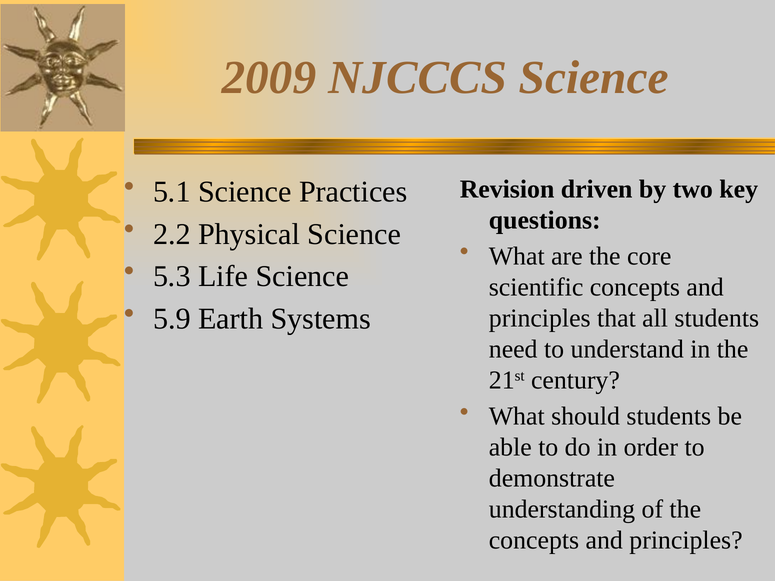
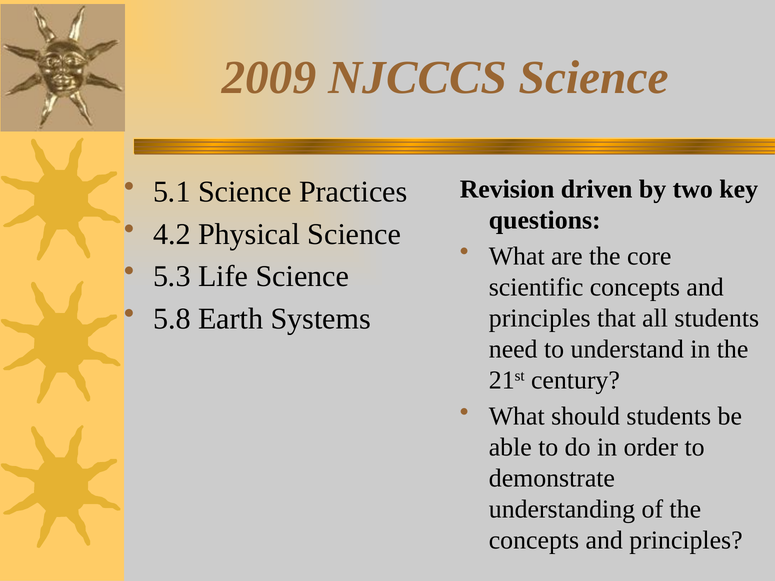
2.2: 2.2 -> 4.2
5.9: 5.9 -> 5.8
